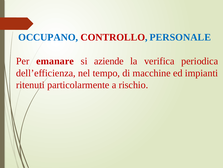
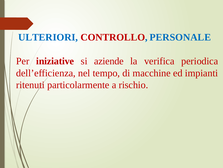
OCCUPANO: OCCUPANO -> ULTERIORI
emanare: emanare -> iniziative
